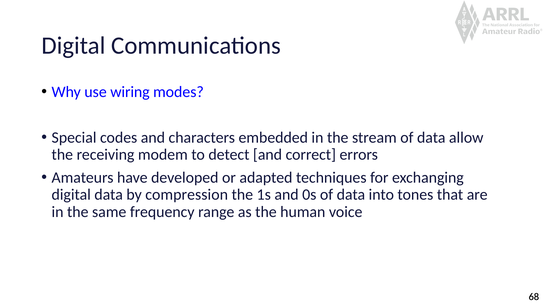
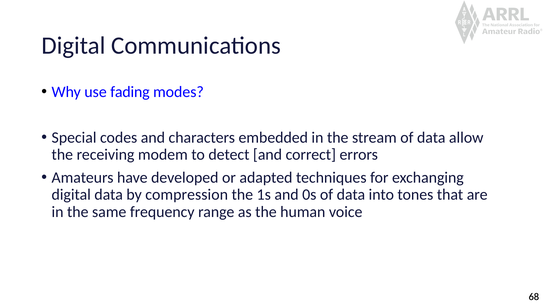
wiring: wiring -> fading
